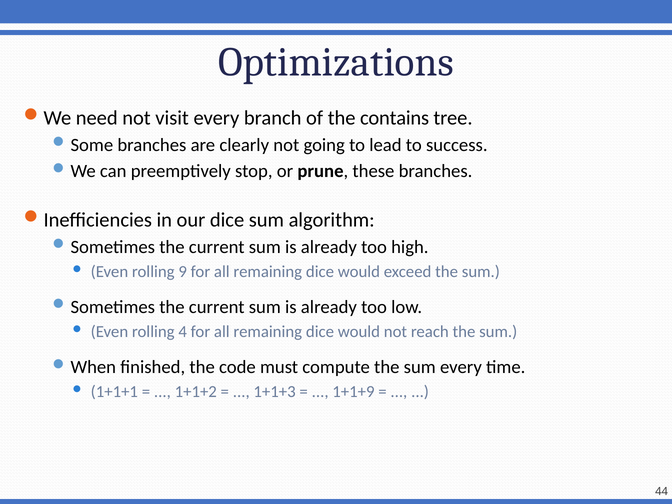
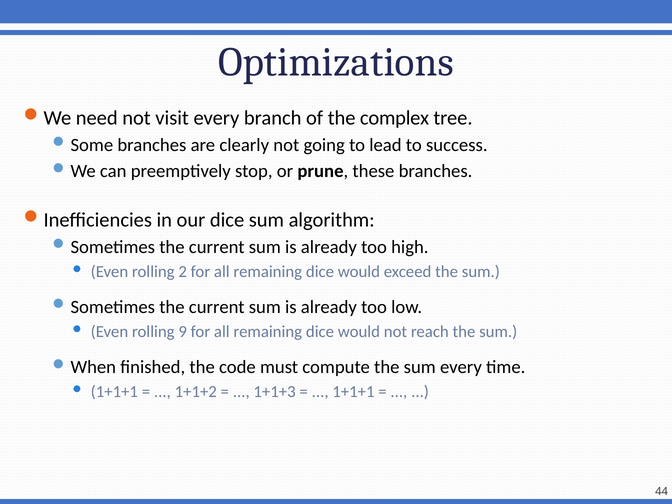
contains: contains -> complex
9: 9 -> 2
4: 4 -> 9
1+1+9 at (353, 392): 1+1+9 -> 1+1+1
